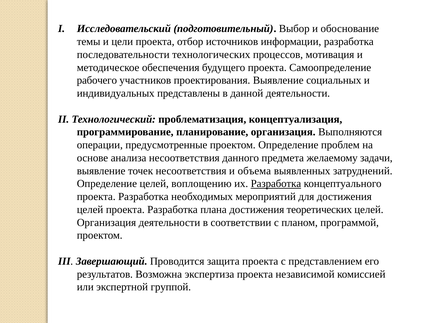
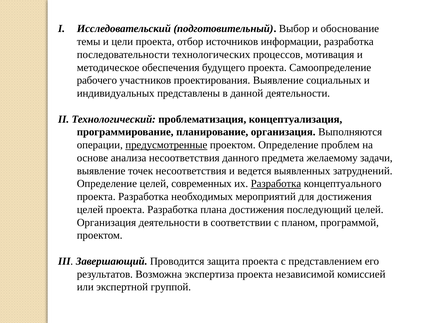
предусмотренные underline: none -> present
объема: объема -> ведется
воплощению: воплощению -> современных
теоретических: теоретических -> последующий
